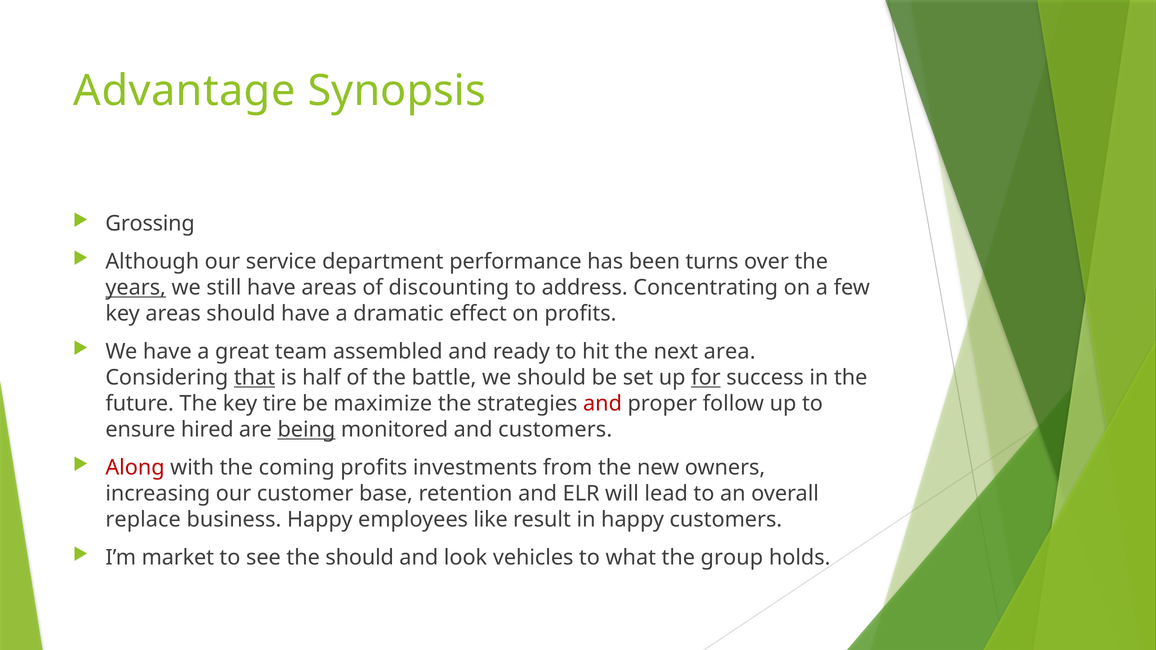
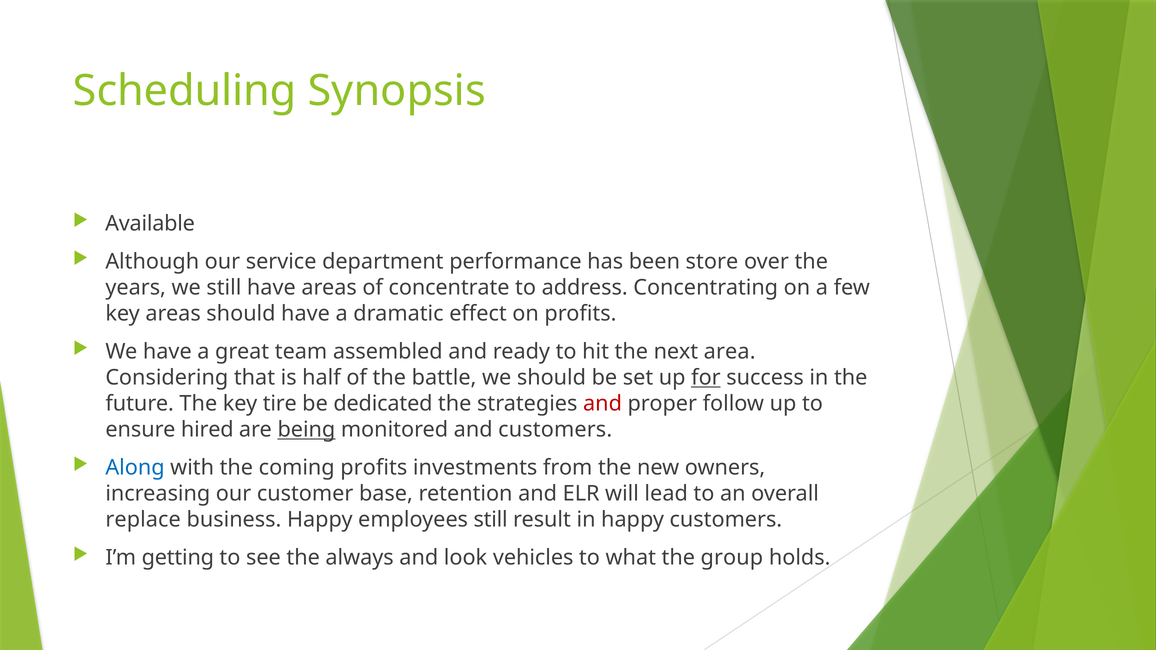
Advantage: Advantage -> Scheduling
Grossing: Grossing -> Available
turns: turns -> store
years underline: present -> none
discounting: discounting -> concentrate
that underline: present -> none
maximize: maximize -> dedicated
Along colour: red -> blue
employees like: like -> still
market: market -> getting
the should: should -> always
